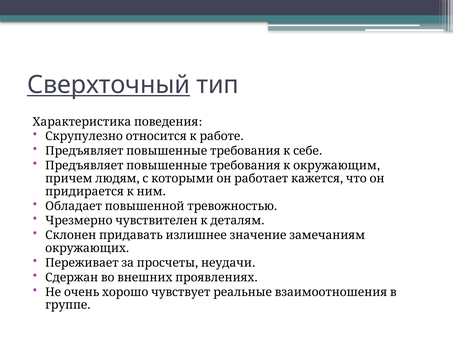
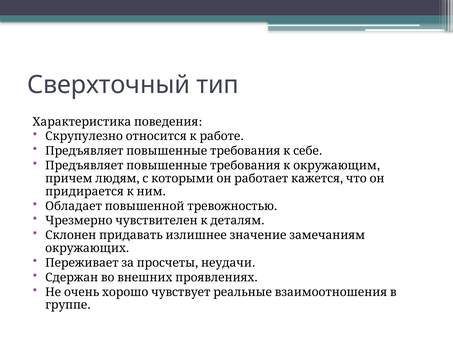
Сверхточный underline: present -> none
